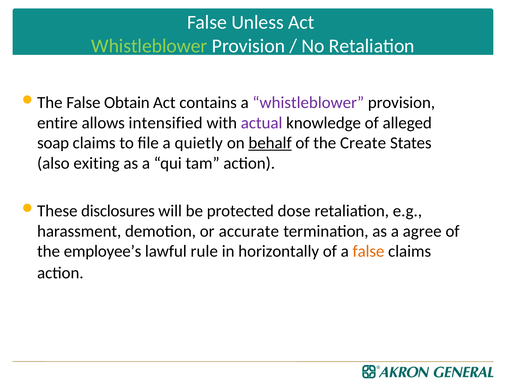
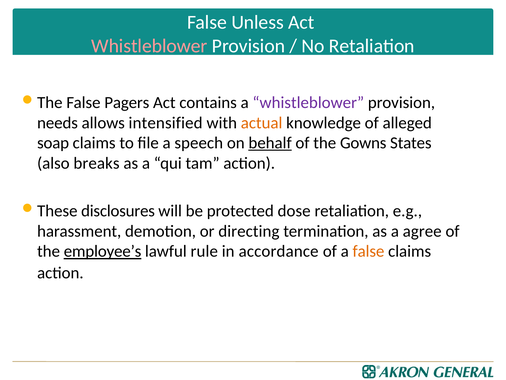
Whistleblower at (149, 46) colour: light green -> pink
Obtain: Obtain -> Pagers
entire: entire -> needs
actual colour: purple -> orange
quietly: quietly -> speech
Create: Create -> Gowns
exiting: exiting -> breaks
accurate: accurate -> directing
employee’s underline: none -> present
horizontally: horizontally -> accordance
